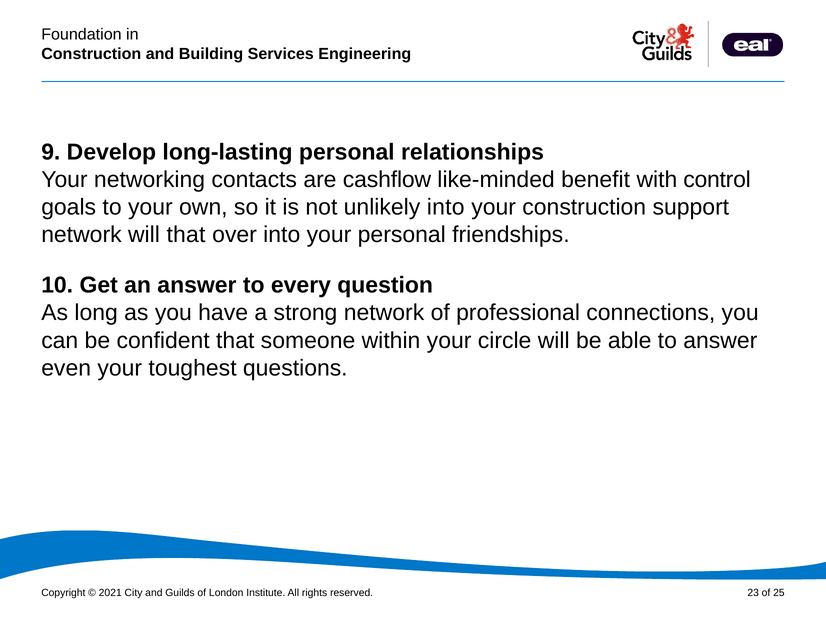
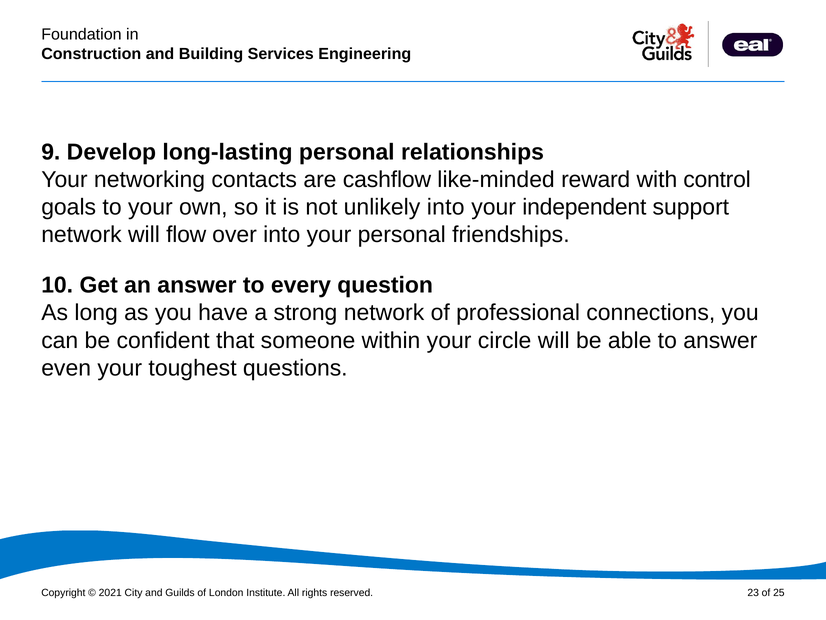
benefit: benefit -> reward
your construction: construction -> independent
will that: that -> flow
